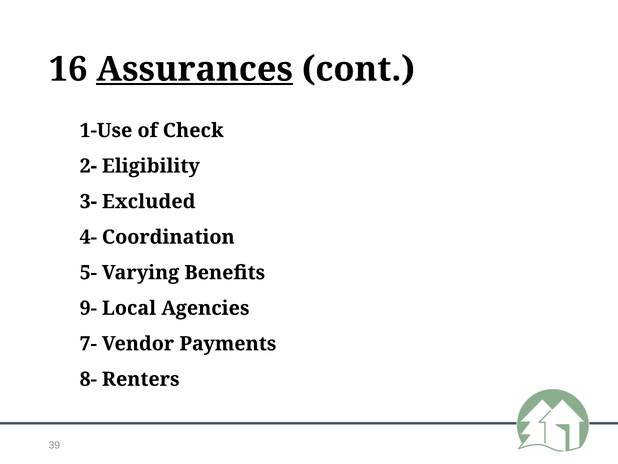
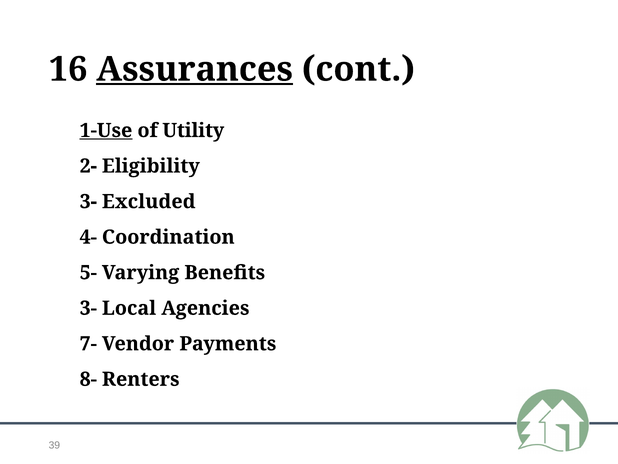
1-Use underline: none -> present
Check: Check -> Utility
9- at (88, 308): 9- -> 3-
